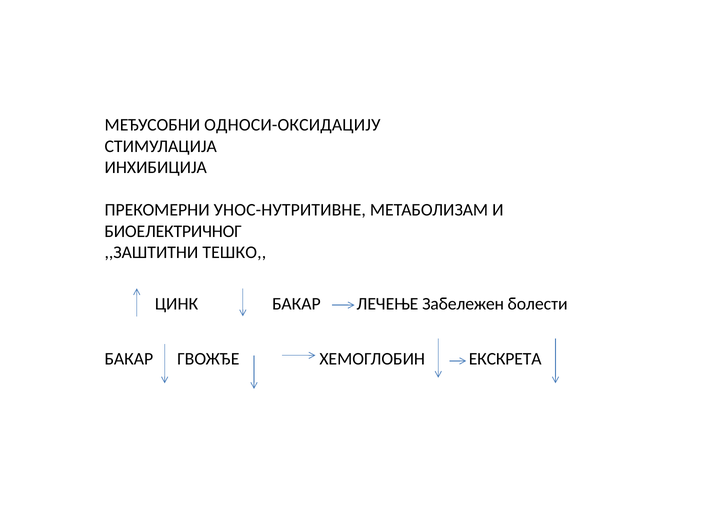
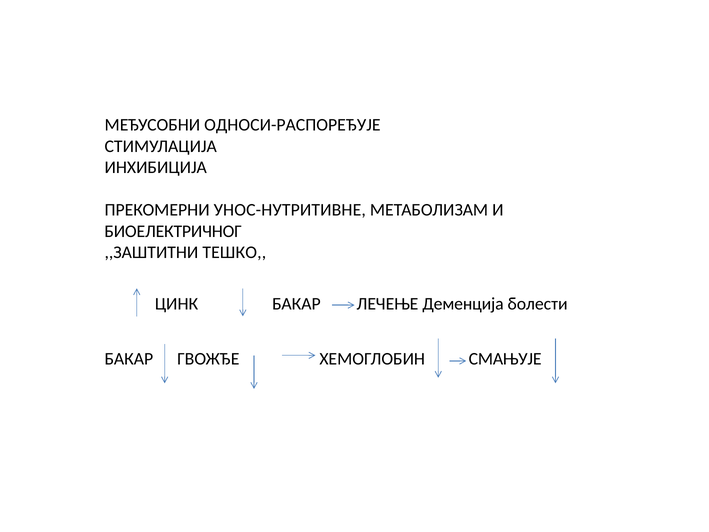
ОДНОСИ-ОКСИДАЦИЈУ: ОДНОСИ-ОКСИДАЦИЈУ -> ОДНОСИ-РАСПОРЕЂУЈЕ
Забележен: Забележен -> Деменција
ЕКСКРЕТА: ЕКСКРЕТА -> СМАЊУЈЕ
